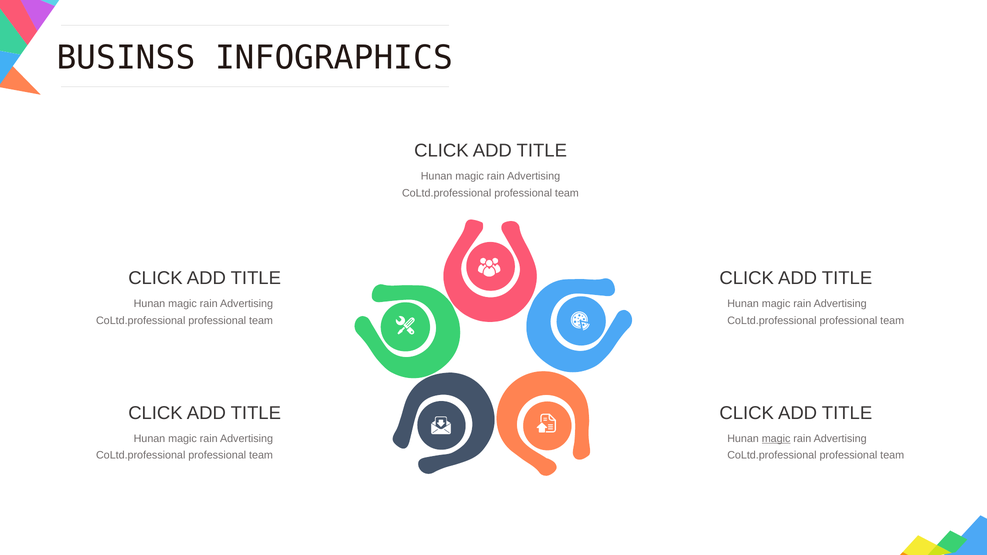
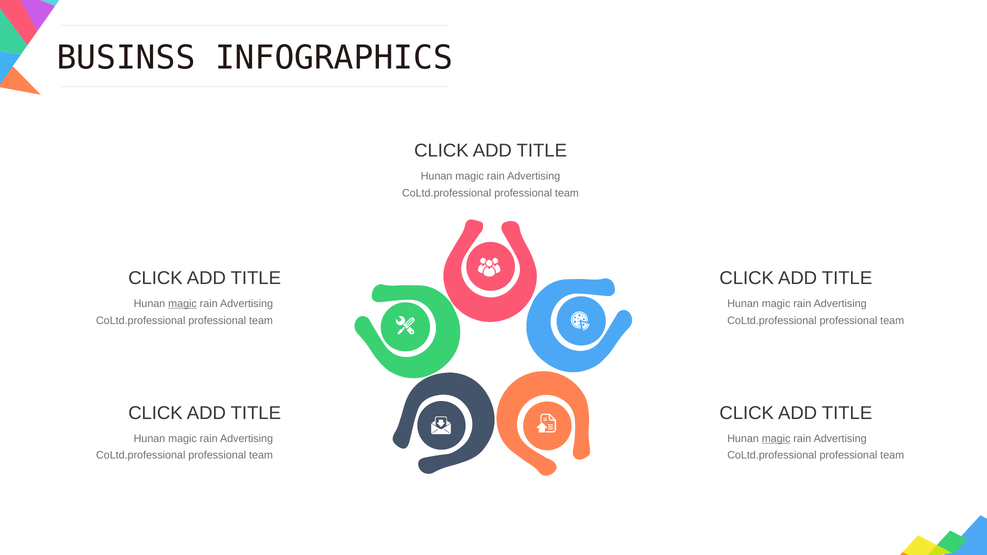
magic at (183, 304) underline: none -> present
